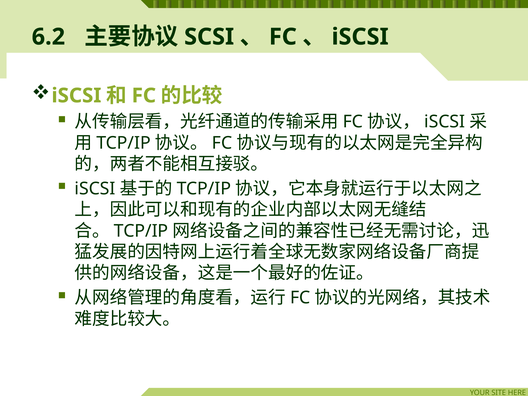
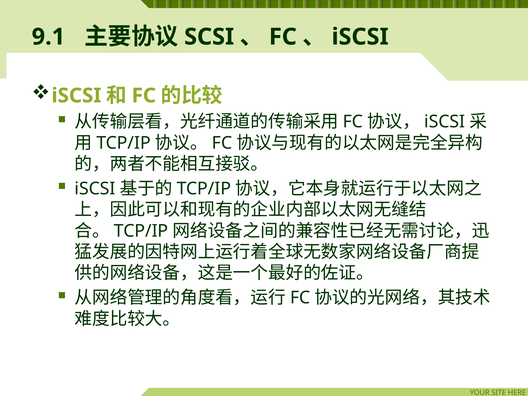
6.2: 6.2 -> 9.1
